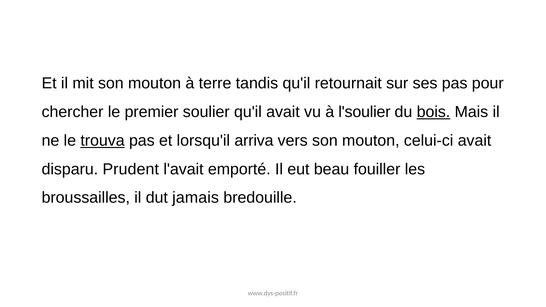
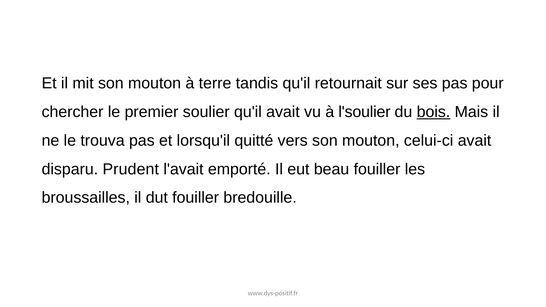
trouva underline: present -> none
arriva: arriva -> quitté
dut jamais: jamais -> fouiller
